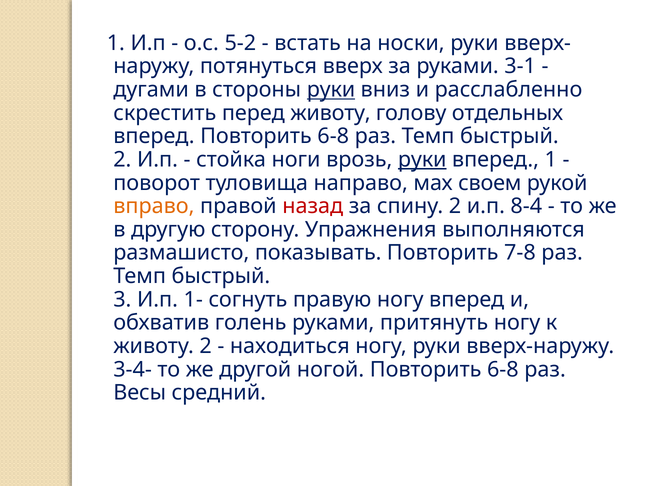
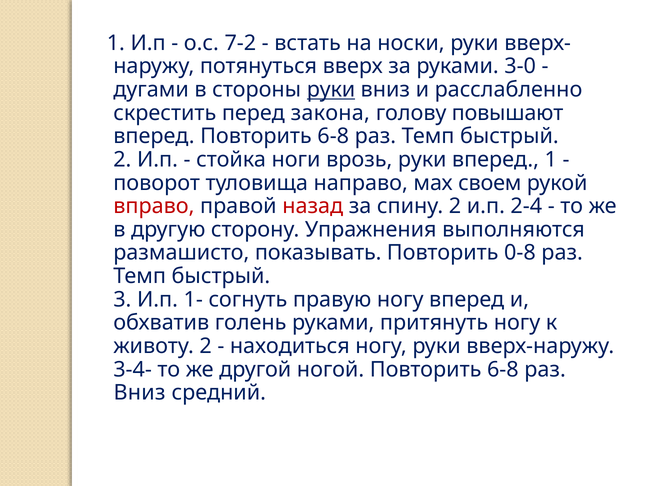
5-2: 5-2 -> 7-2
3-1: 3-1 -> 3-0
перед животу: животу -> закона
отдельных: отдельных -> повышают
руки at (422, 160) underline: present -> none
вправо colour: orange -> red
8-4: 8-4 -> 2-4
7-8: 7-8 -> 0-8
Весы at (140, 393): Весы -> Вниз
